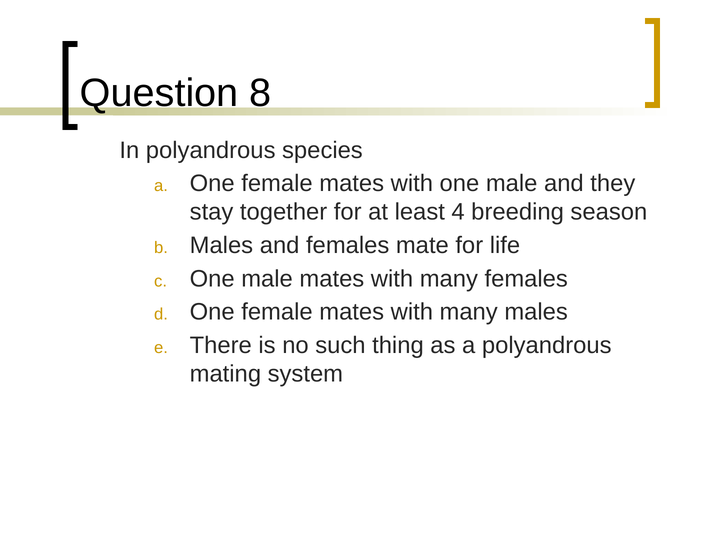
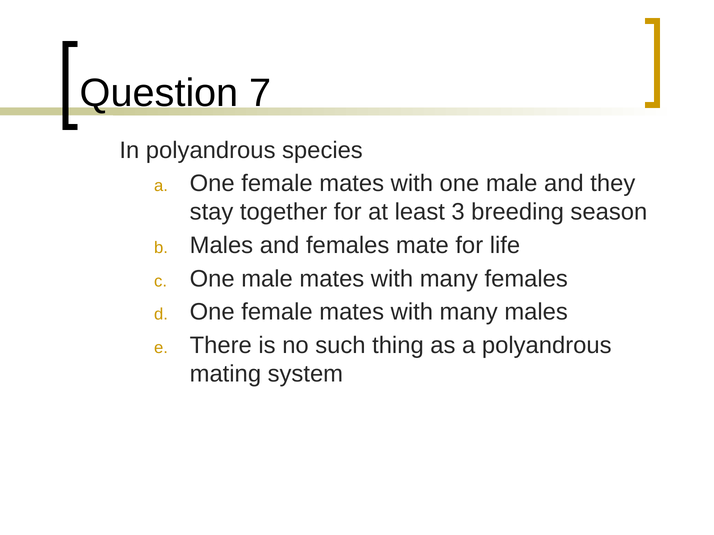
8: 8 -> 7
4: 4 -> 3
